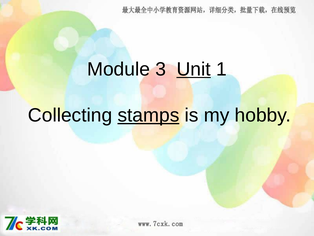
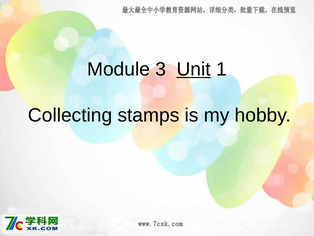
stamps underline: present -> none
